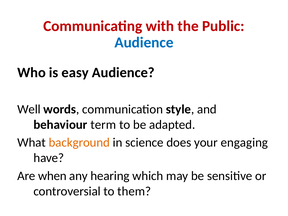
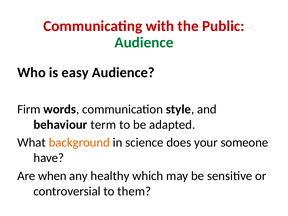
Audience at (144, 43) colour: blue -> green
Well: Well -> Firm
engaging: engaging -> someone
hearing: hearing -> healthy
